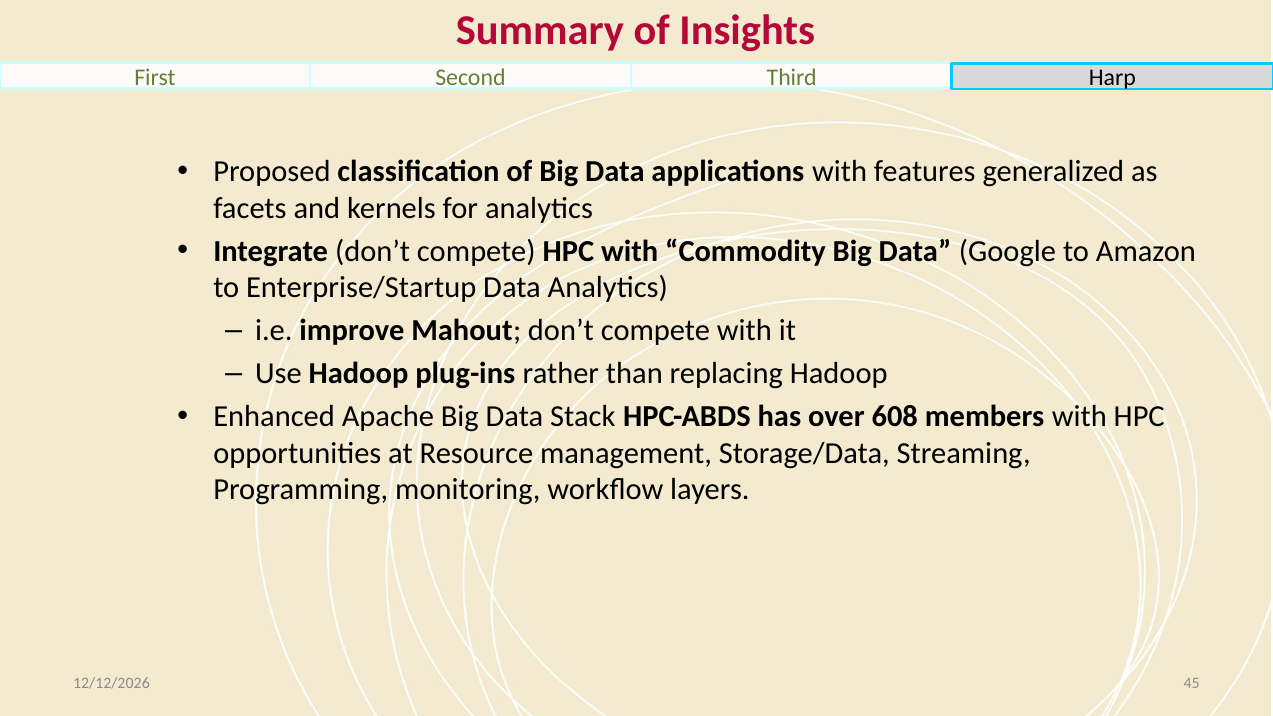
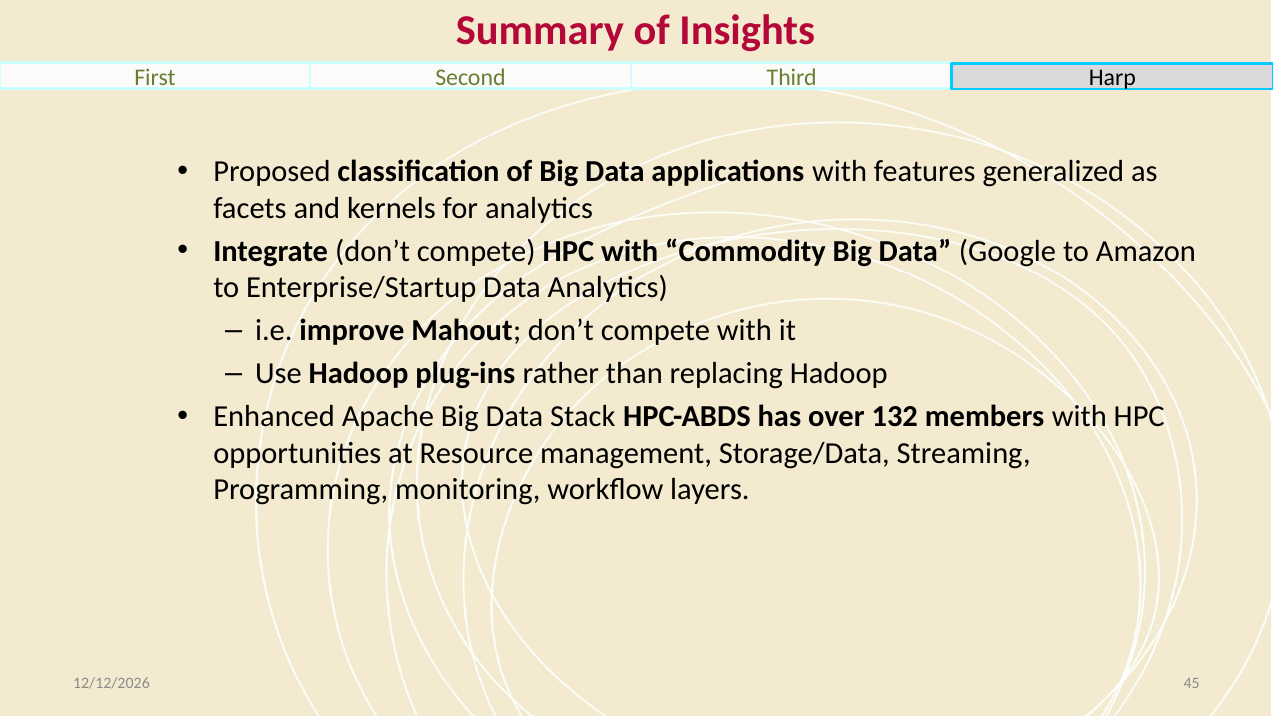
608: 608 -> 132
